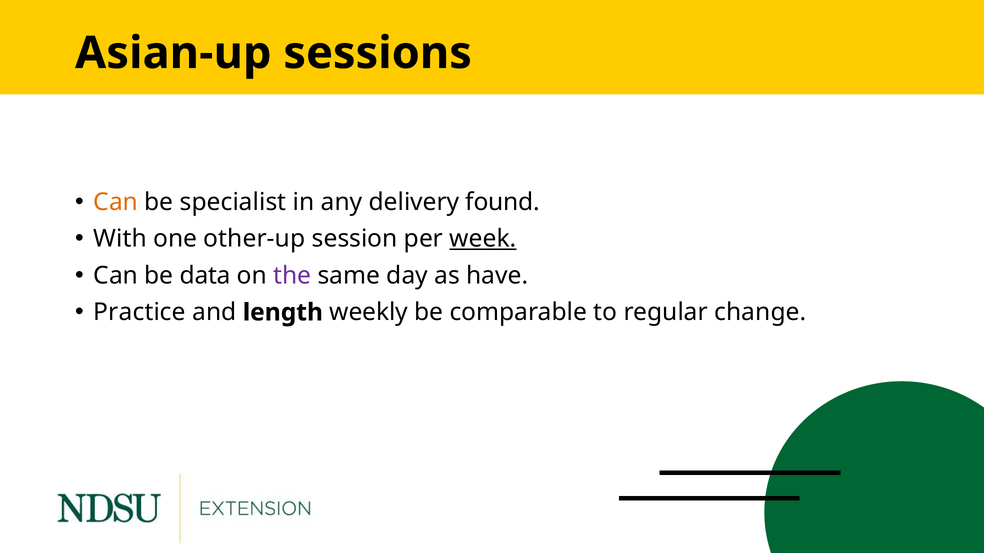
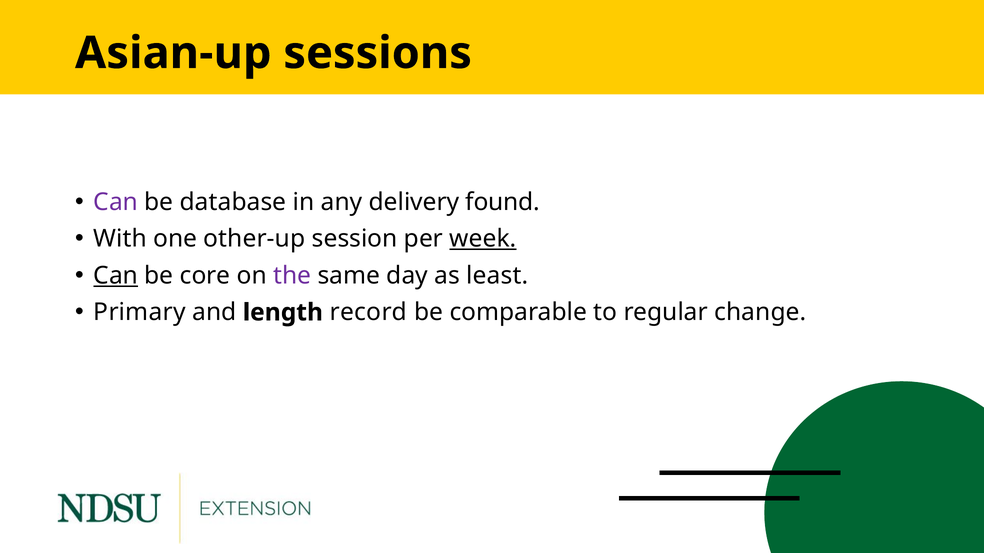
Can at (116, 202) colour: orange -> purple
specialist: specialist -> database
Can at (116, 276) underline: none -> present
data: data -> core
have: have -> least
Practice: Practice -> Primary
weekly: weekly -> record
